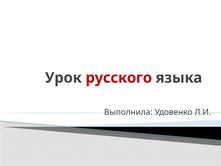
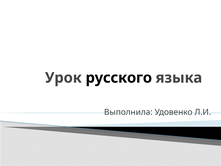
русского colour: red -> black
